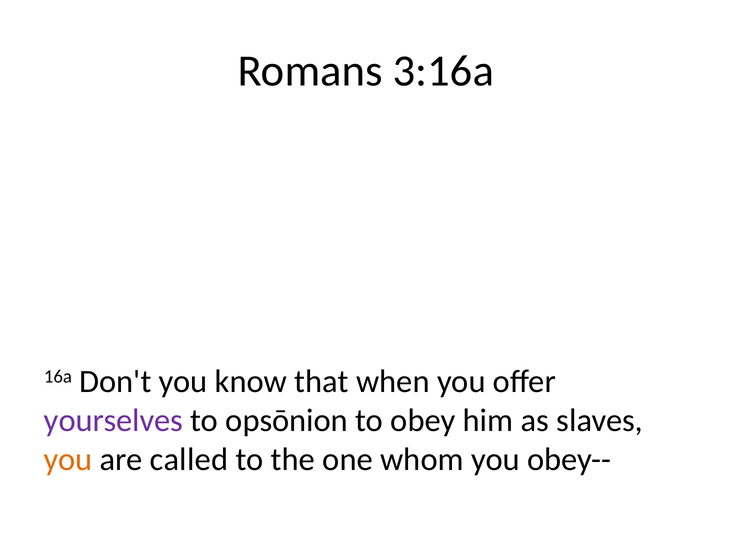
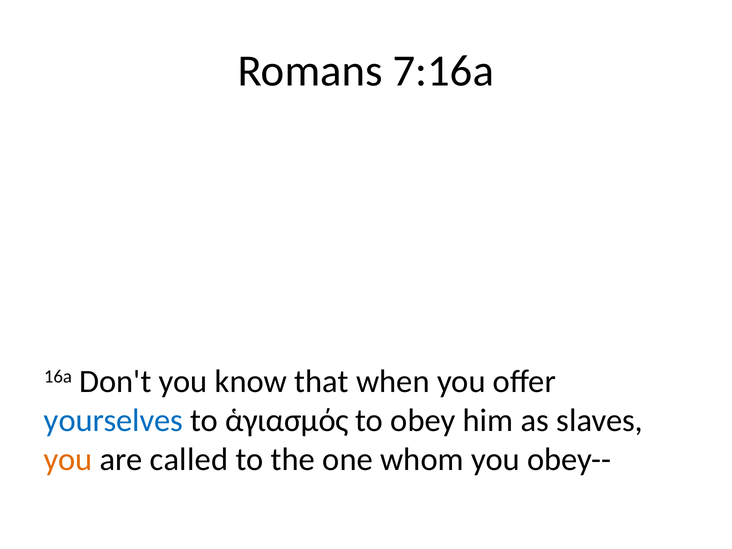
3:16a: 3:16a -> 7:16a
yourselves colour: purple -> blue
opsōnion: opsōnion -> ἁγιασμός
